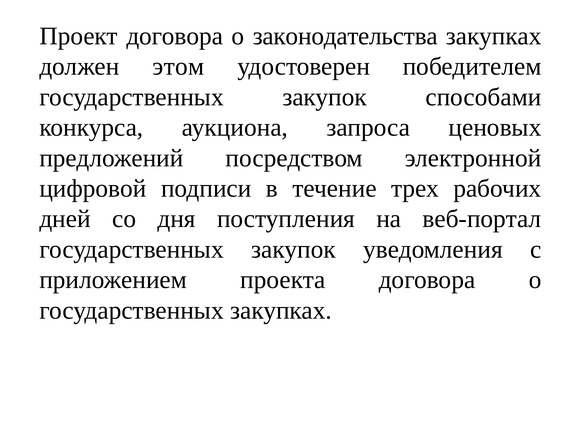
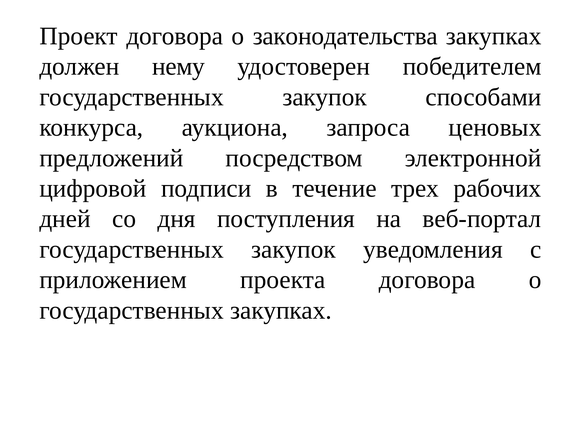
этом: этом -> нему
